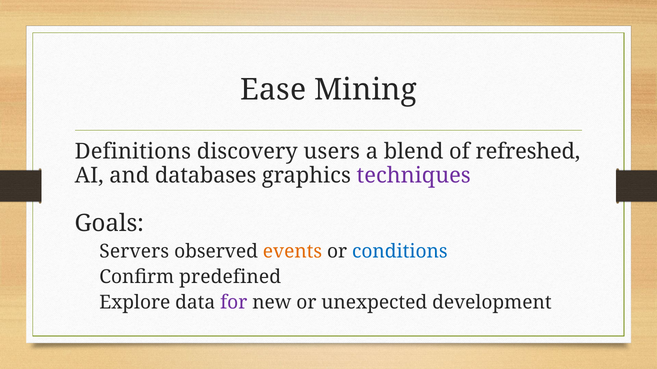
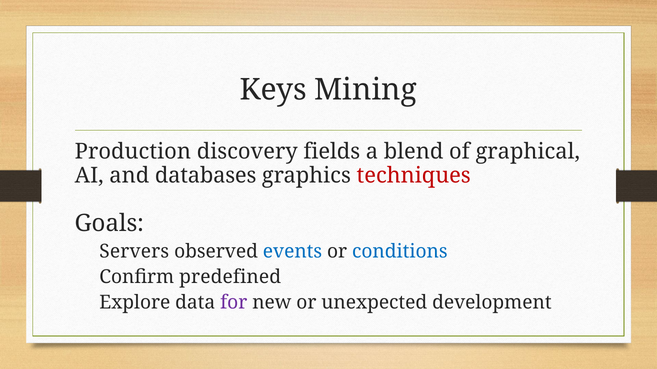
Ease: Ease -> Keys
Definitions: Definitions -> Production
users: users -> fields
refreshed: refreshed -> graphical
techniques colour: purple -> red
events colour: orange -> blue
